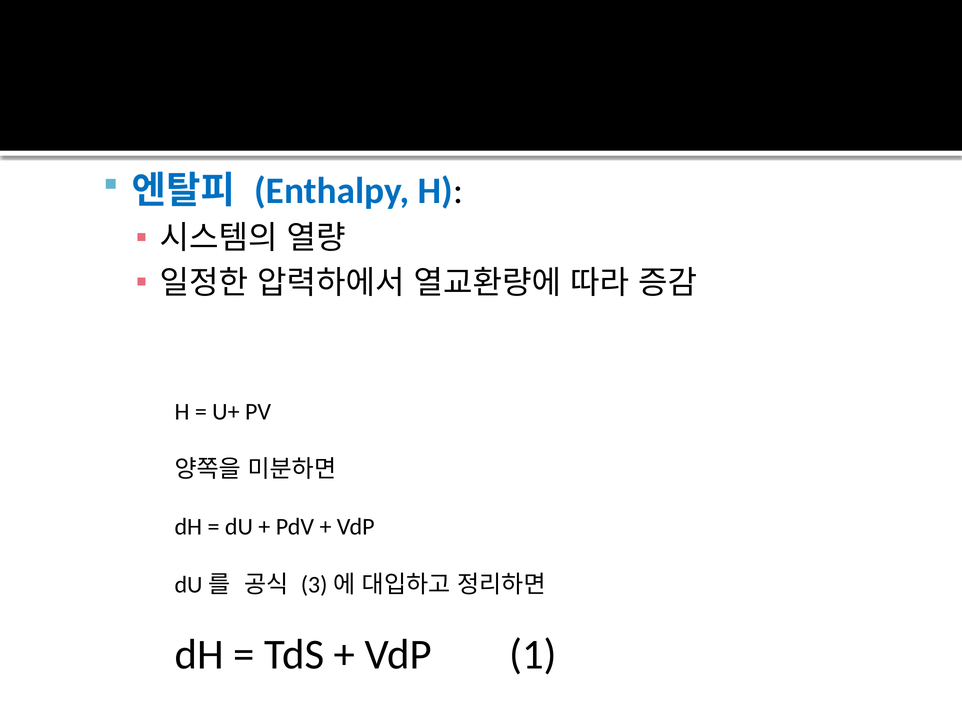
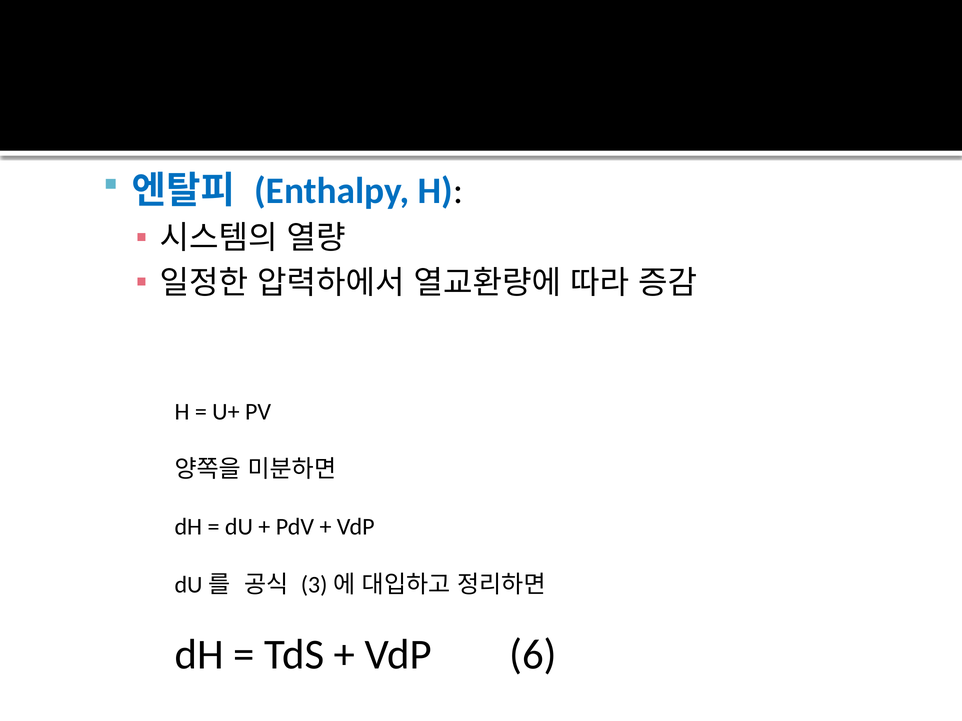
1: 1 -> 6
